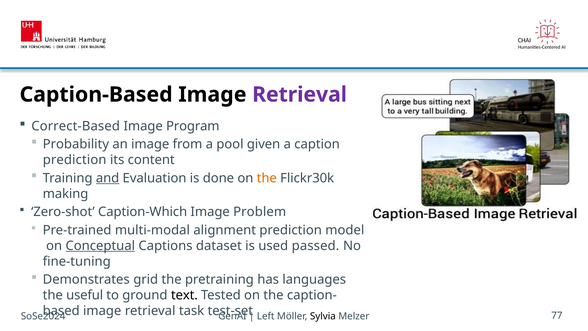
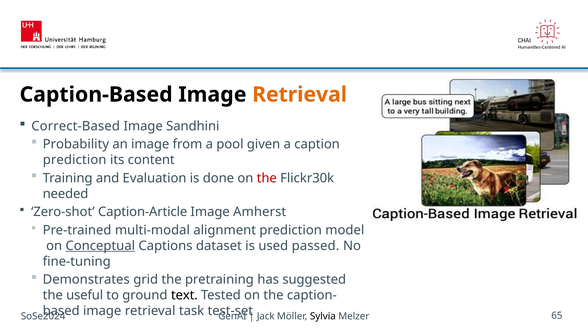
Retrieval at (300, 95) colour: purple -> orange
Program: Program -> Sandhini
and underline: present -> none
the at (267, 178) colour: orange -> red
making: making -> needed
Caption-Which: Caption-Which -> Caption-Article
Problem: Problem -> Amherst
languages: languages -> suggested
Left: Left -> Jack
77: 77 -> 65
